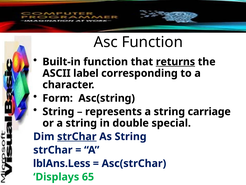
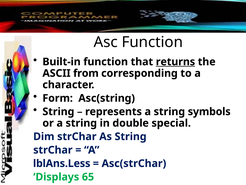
label: label -> from
carriage: carriage -> symbols
strChar at (77, 136) underline: present -> none
